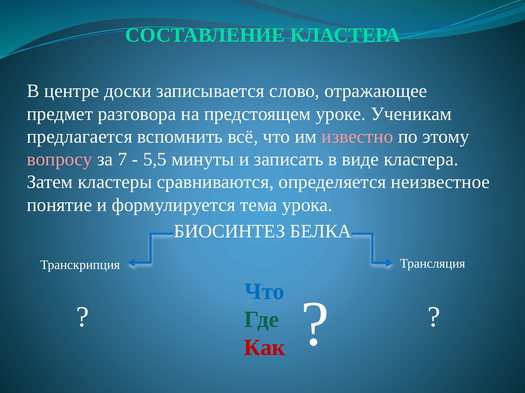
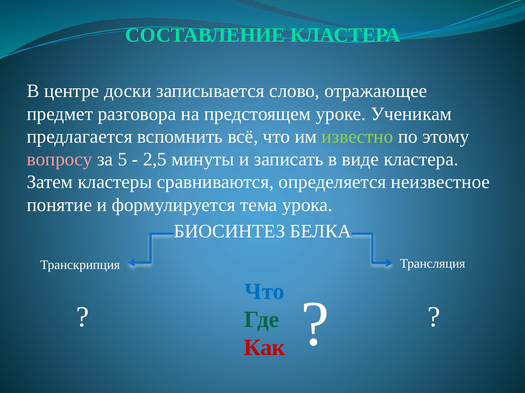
известно colour: pink -> light green
7: 7 -> 5
5,5: 5,5 -> 2,5
